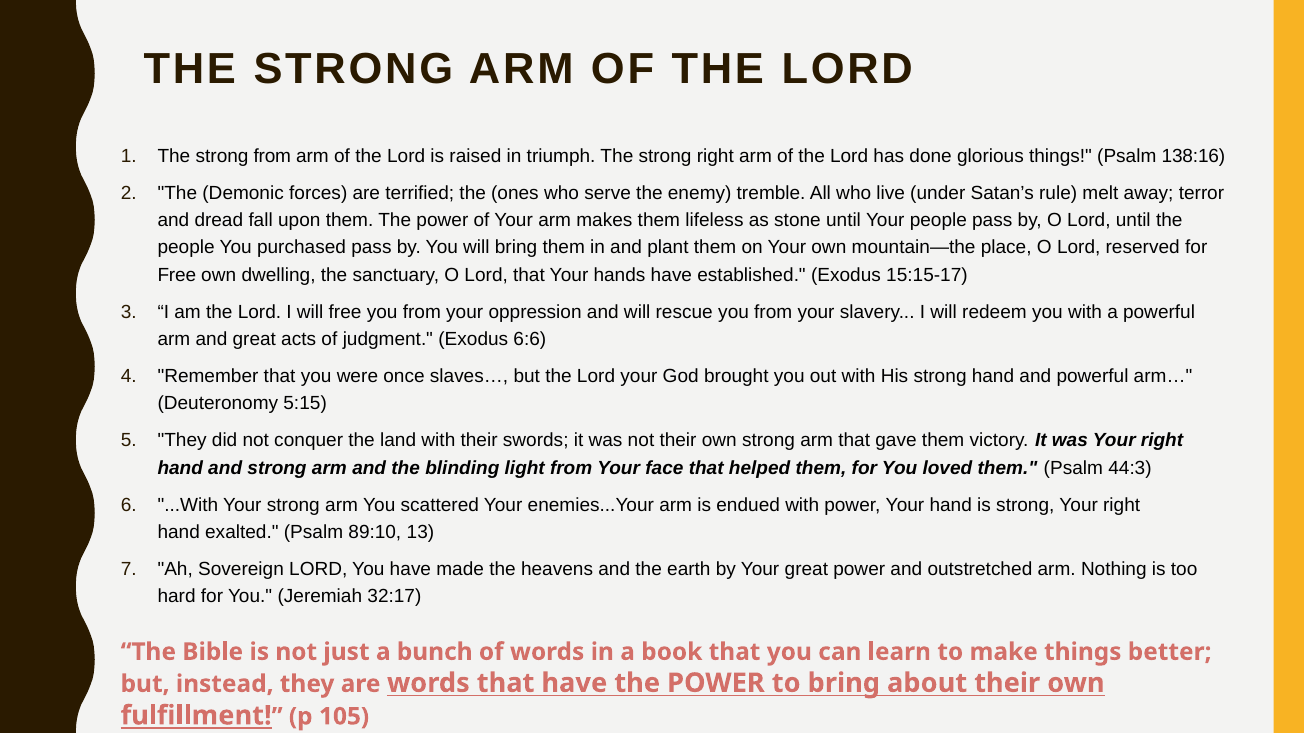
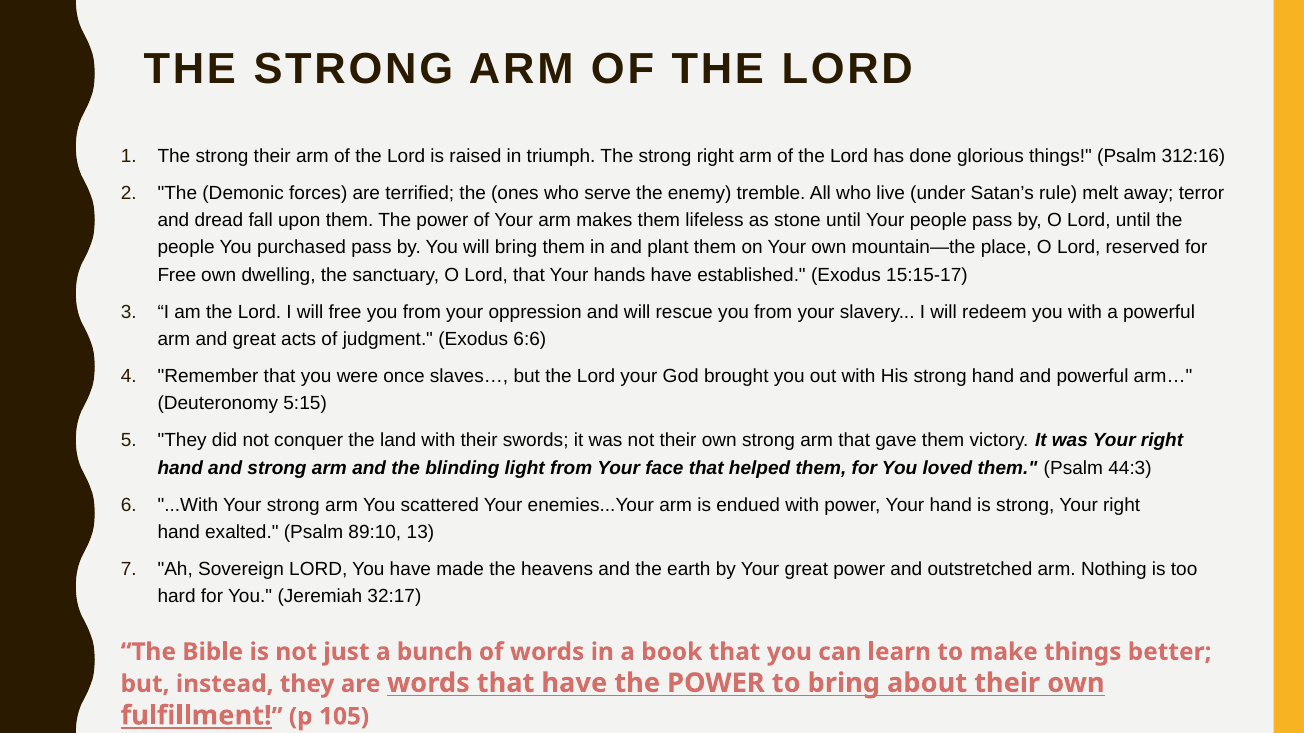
strong from: from -> their
138:16: 138:16 -> 312:16
